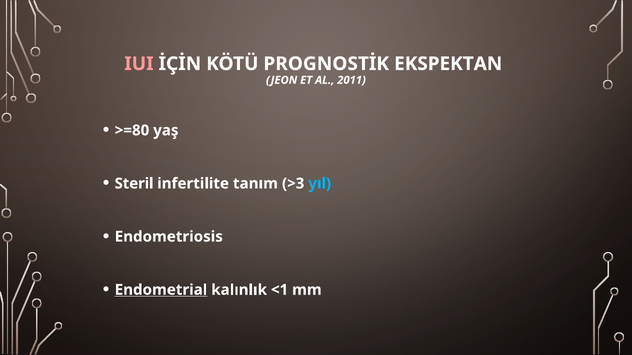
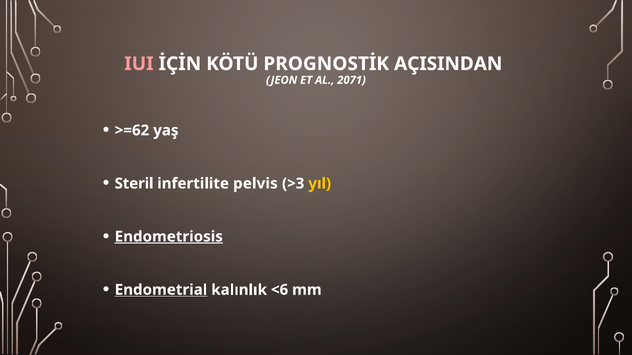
EKSPEKTAN: EKSPEKTAN -> AÇISINDAN
2011: 2011 -> 2071
>=80: >=80 -> >=62
tanım: tanım -> pelvis
yıl colour: light blue -> yellow
Endometriosis underline: none -> present
<1: <1 -> <6
